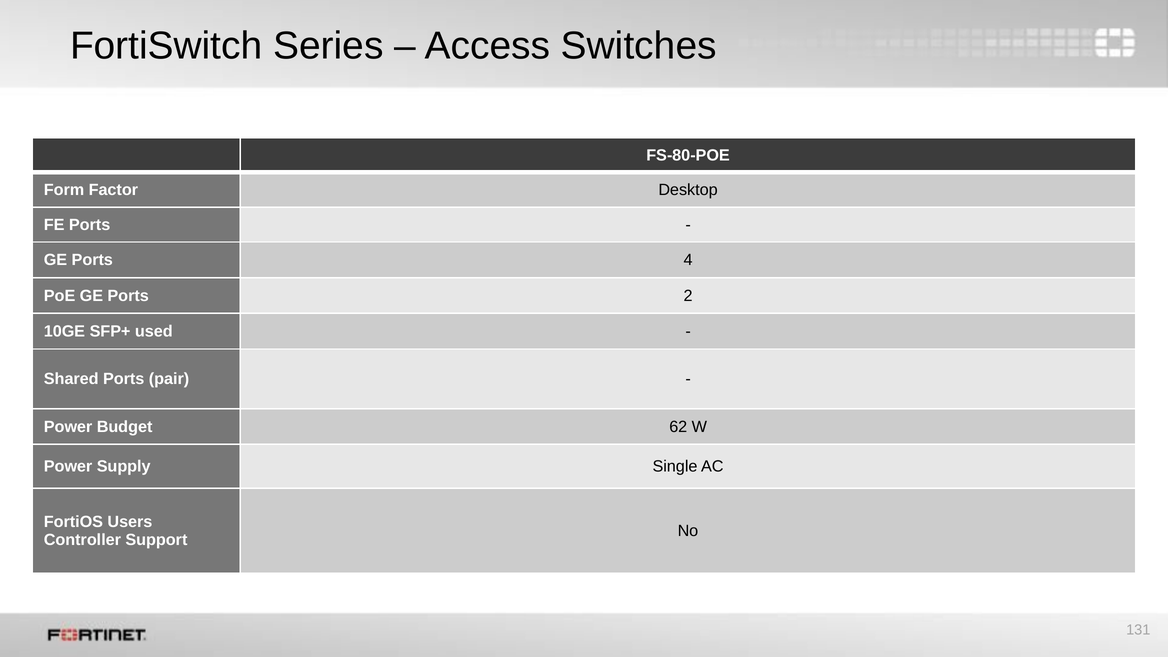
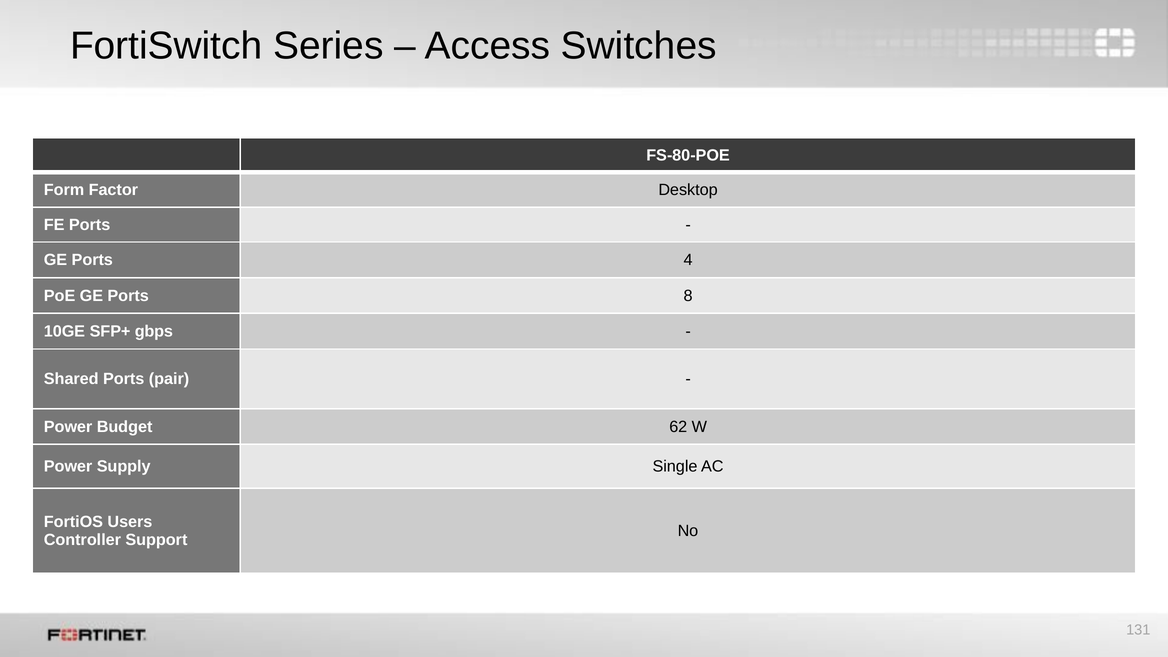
2: 2 -> 8
used: used -> gbps
